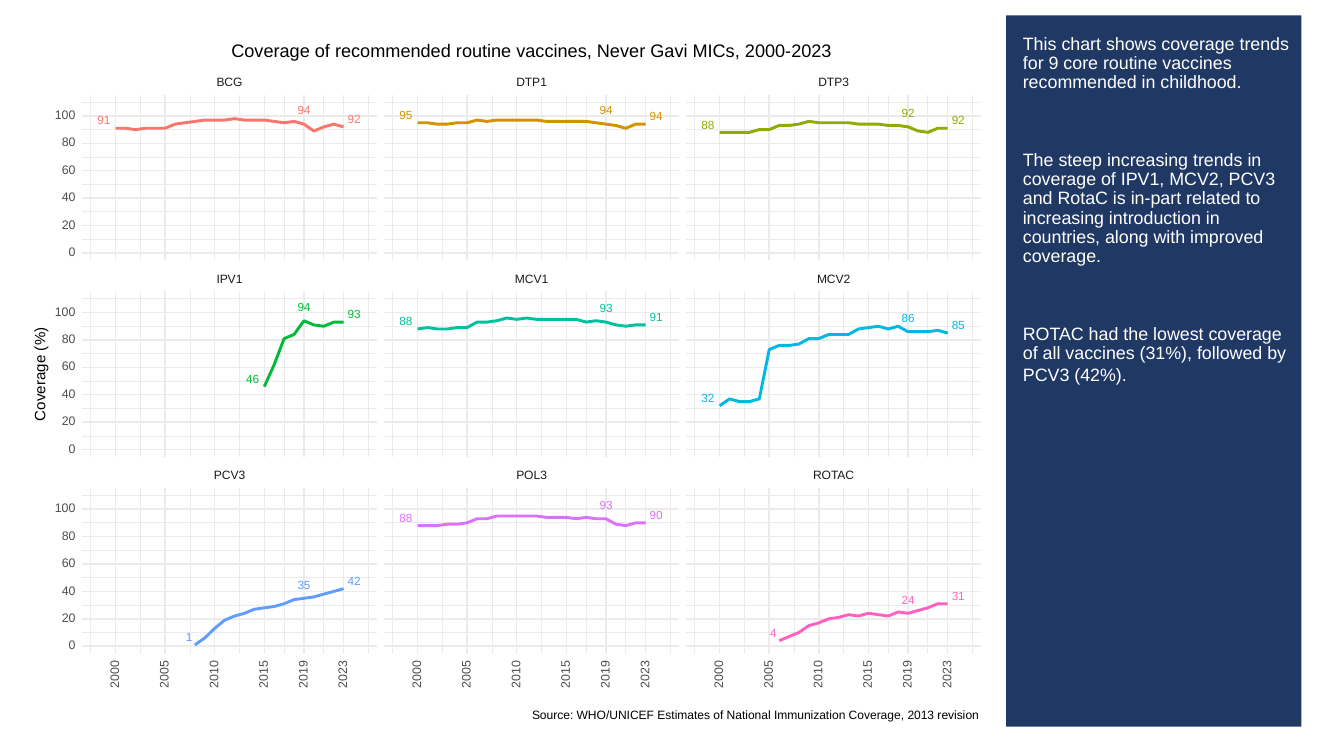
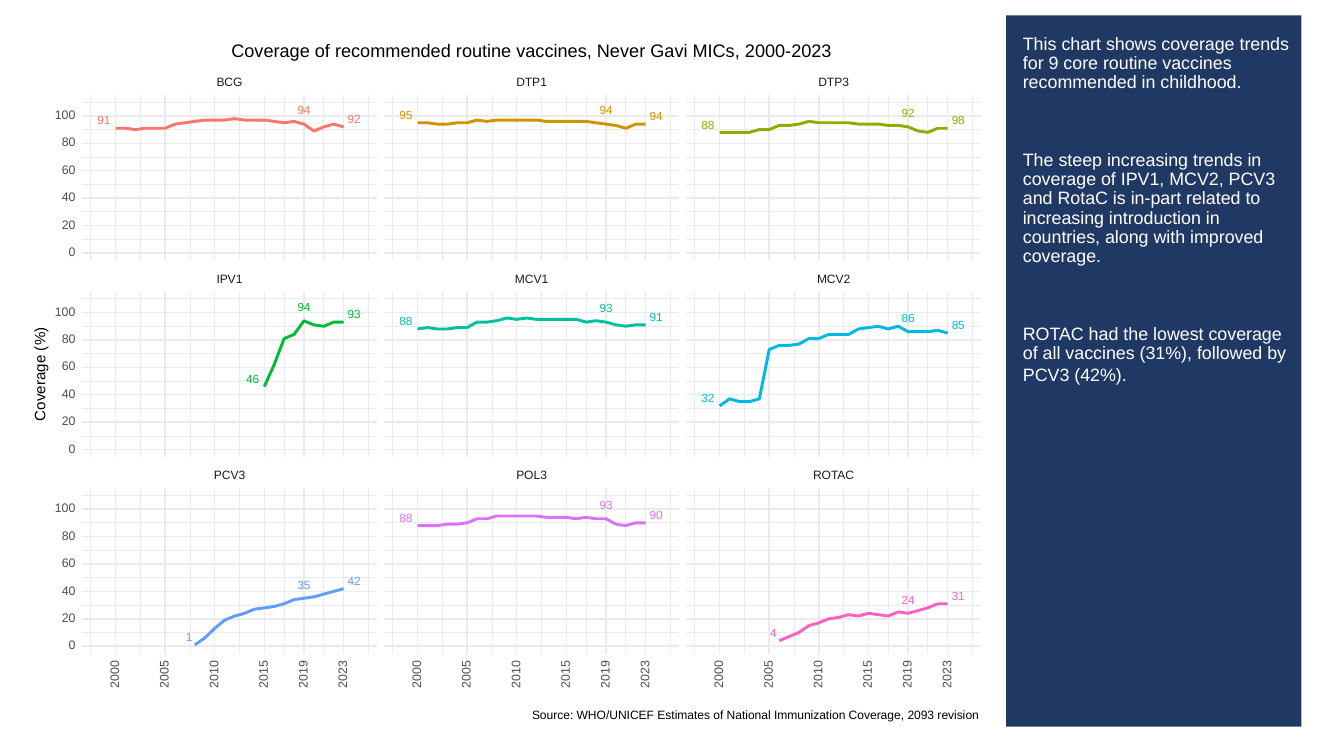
88 92: 92 -> 98
2013: 2013 -> 2093
